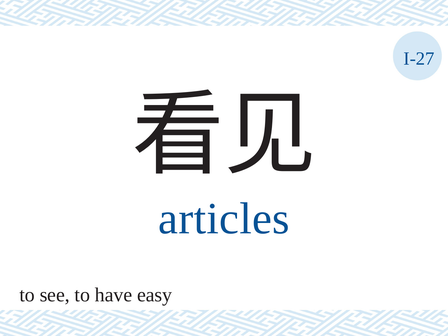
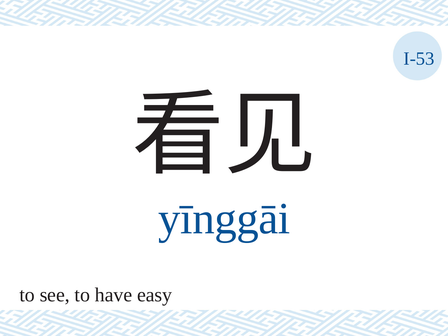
I-27: I-27 -> I-53
articles: articles -> yīnggāi
